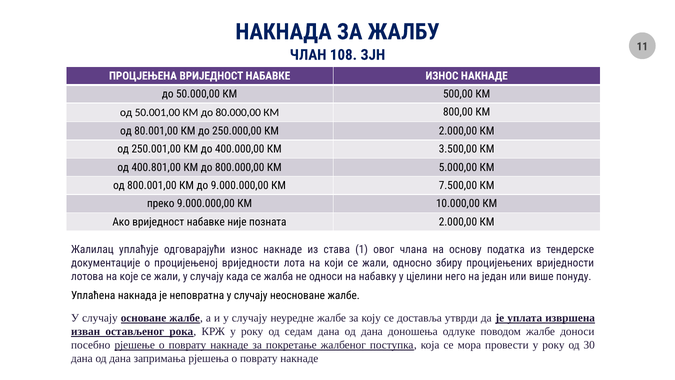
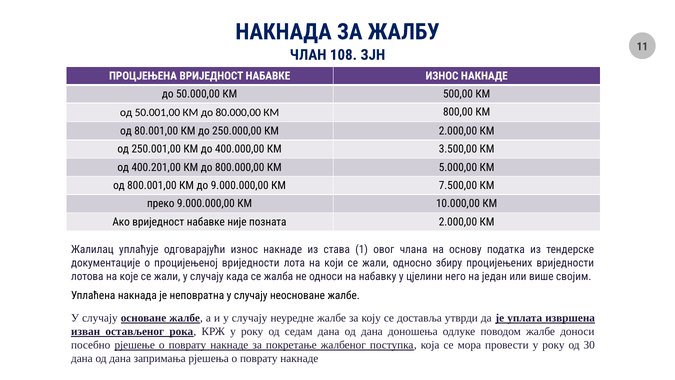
400.801,00: 400.801,00 -> 400.201,00
понуду: понуду -> својим
